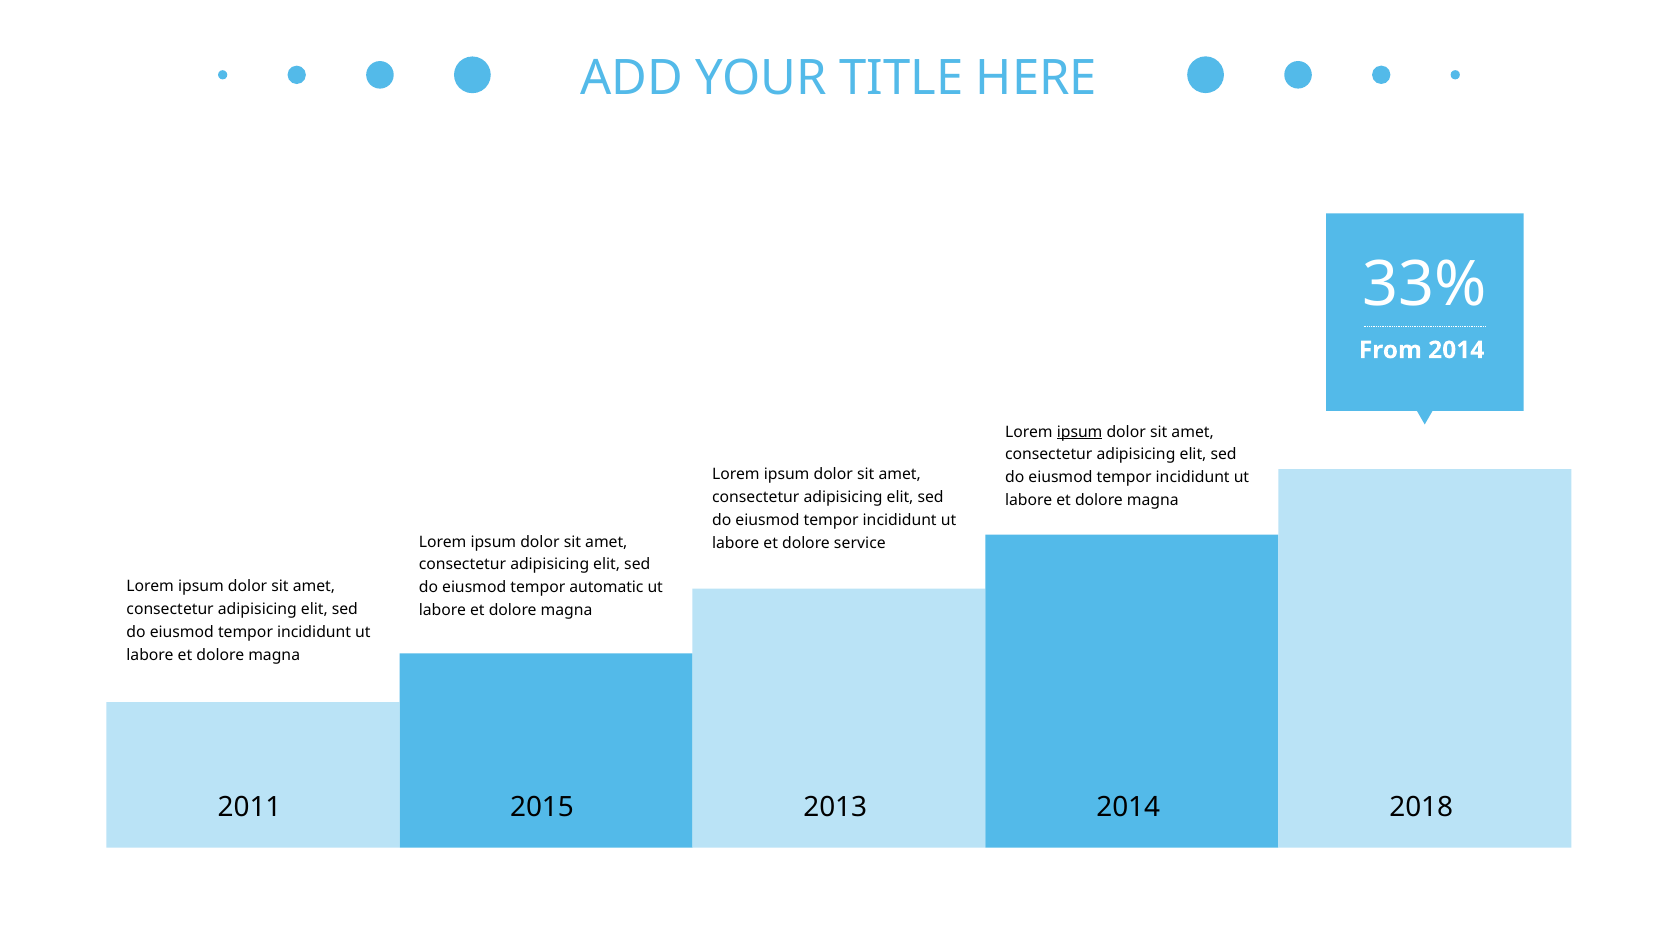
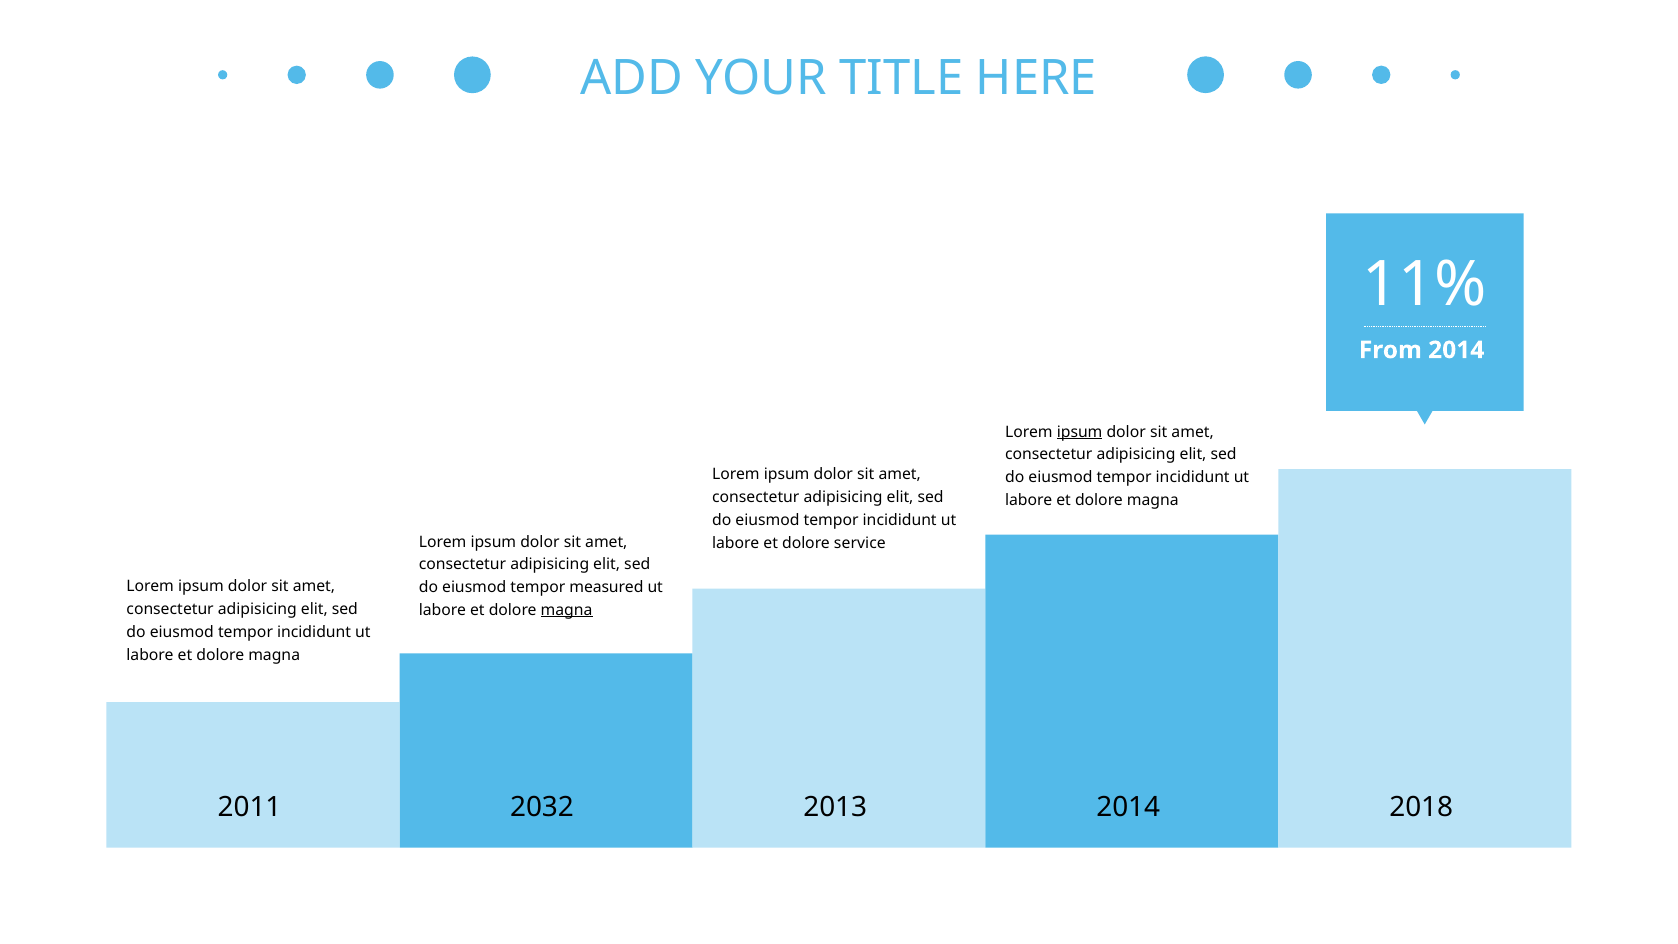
33%: 33% -> 11%
automatic: automatic -> measured
magna at (567, 610) underline: none -> present
2015: 2015 -> 2032
